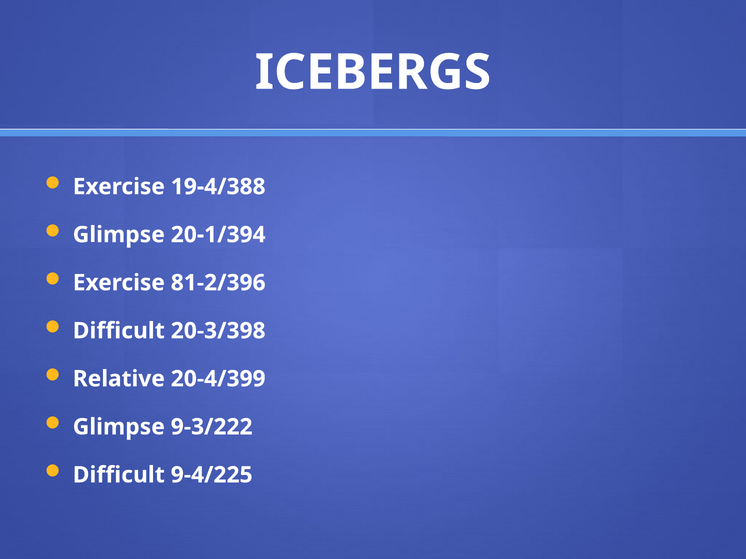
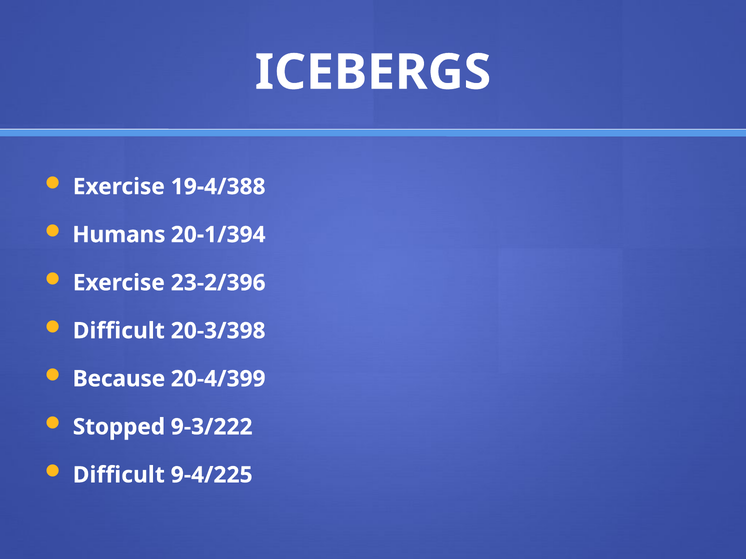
Glimpse at (119, 235): Glimpse -> Humans
81-2/396: 81-2/396 -> 23-2/396
Relative: Relative -> Because
Glimpse at (119, 427): Glimpse -> Stopped
